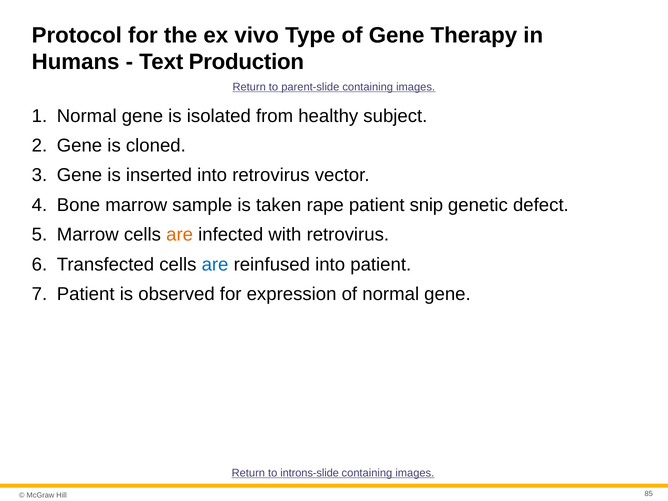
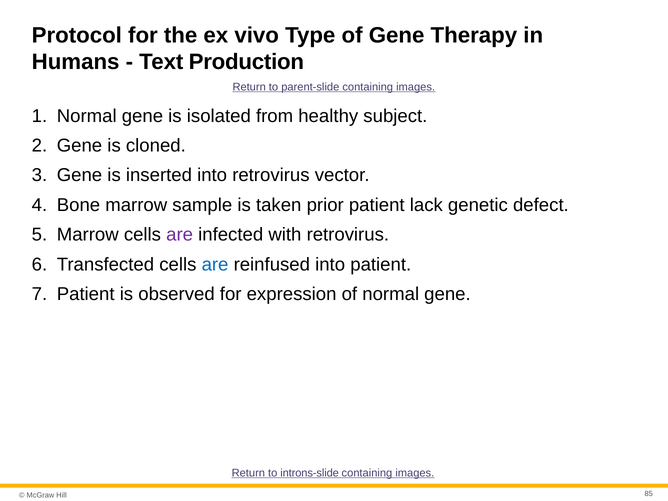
rape: rape -> prior
snip: snip -> lack
are at (180, 235) colour: orange -> purple
